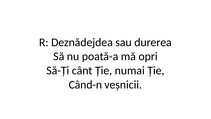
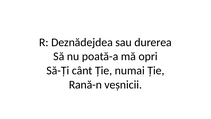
Când-n: Când-n -> Rană-n
